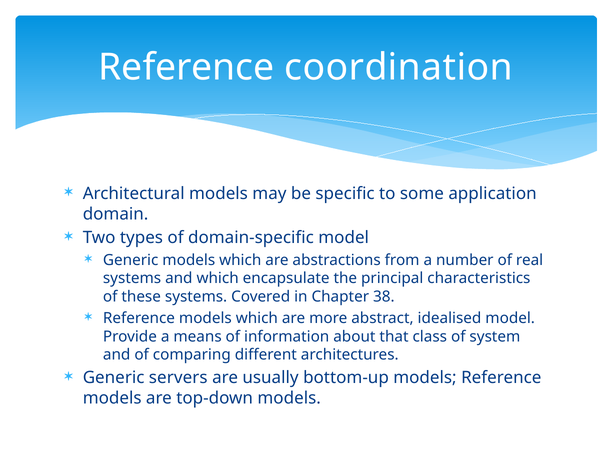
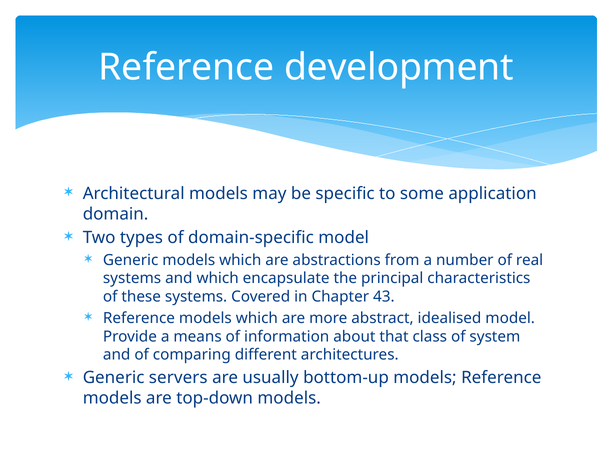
coordination: coordination -> development
38: 38 -> 43
